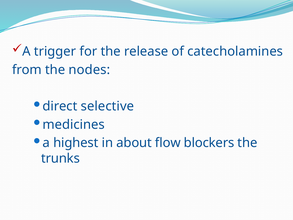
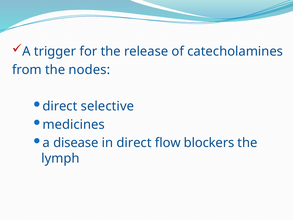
highest: highest -> disease
in about: about -> direct
trunks: trunks -> lymph
